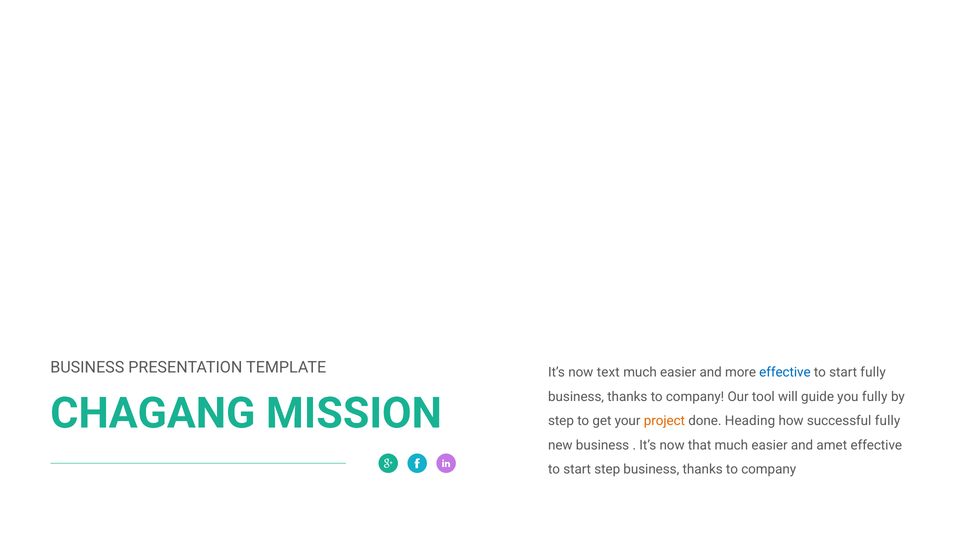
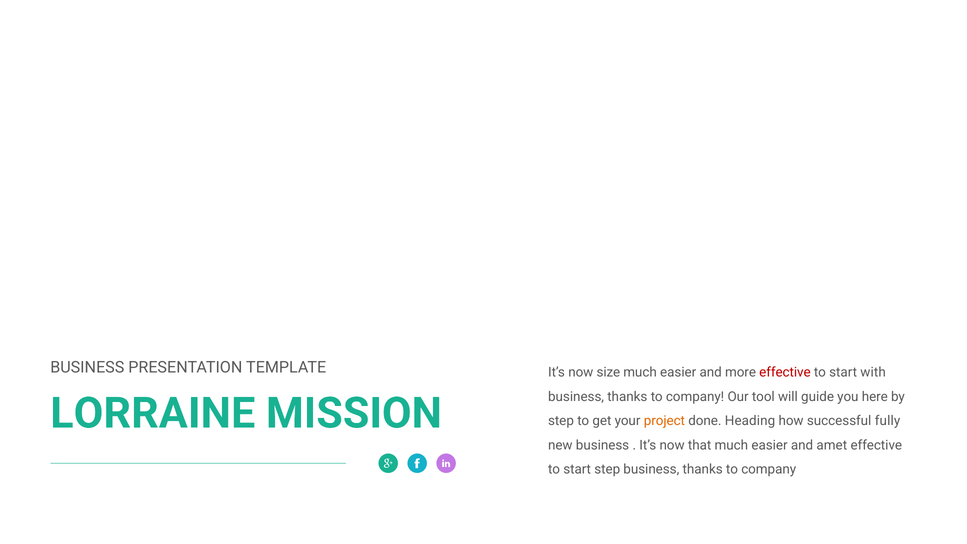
text: text -> size
effective at (785, 373) colour: blue -> red
start fully: fully -> with
you fully: fully -> here
CHAGANG: CHAGANG -> LORRAINE
